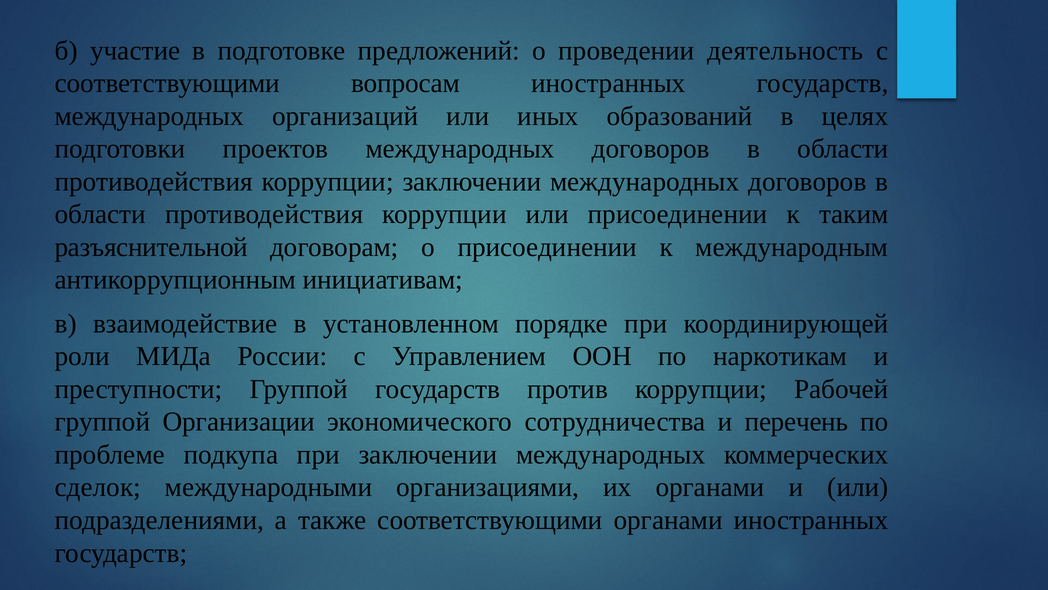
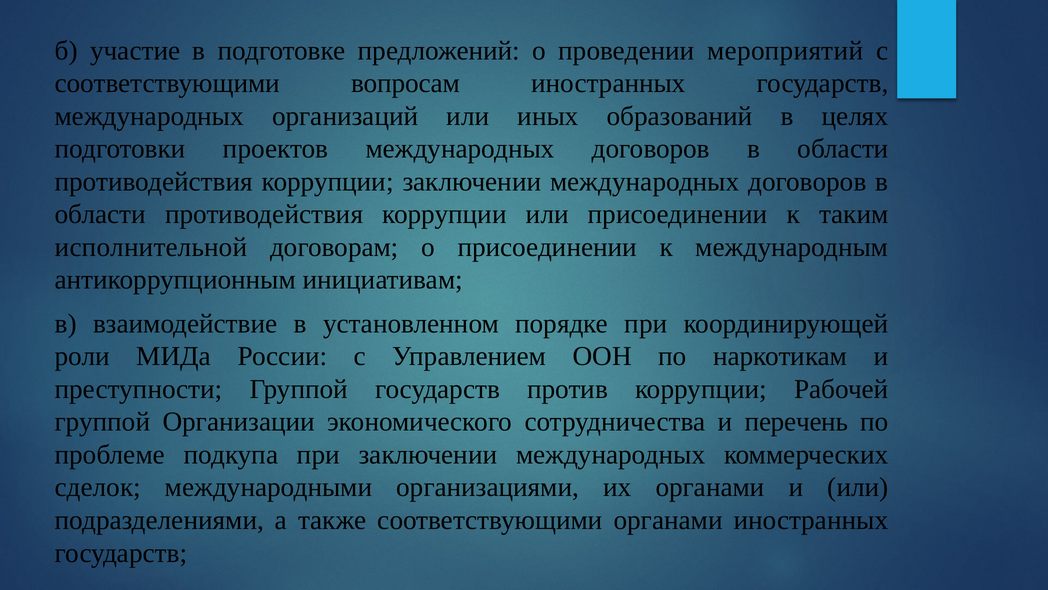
деятельность: деятельность -> мероприятий
разъяснительной: разъяснительной -> исполнительной
